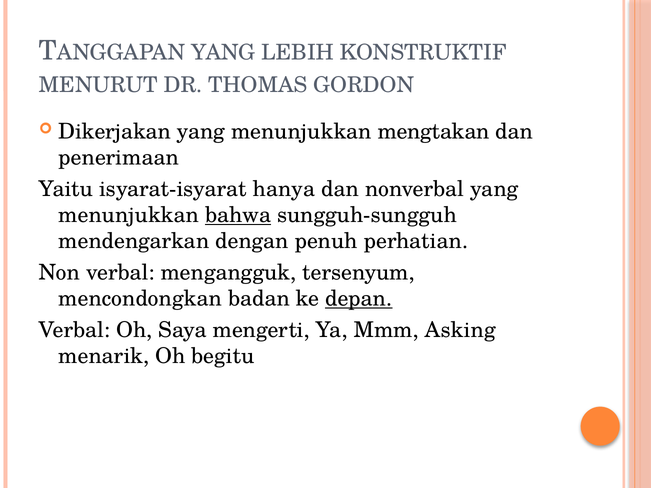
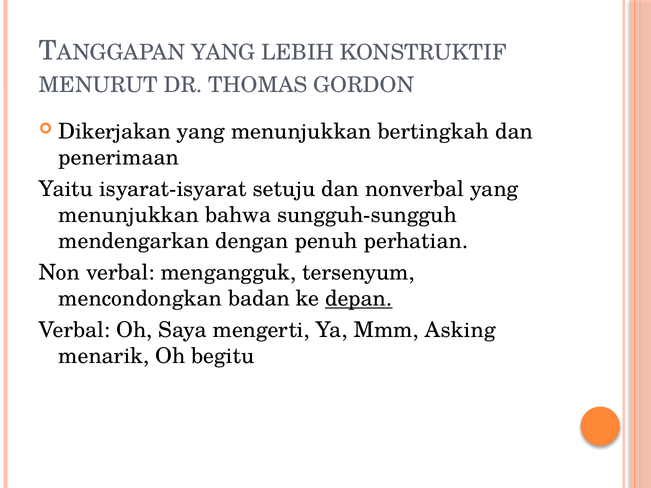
mengtakan: mengtakan -> bertingkah
hanya: hanya -> setuju
bahwa underline: present -> none
